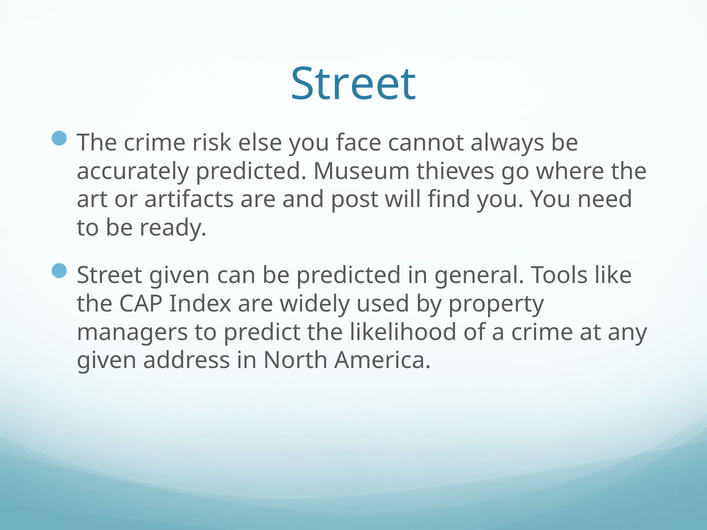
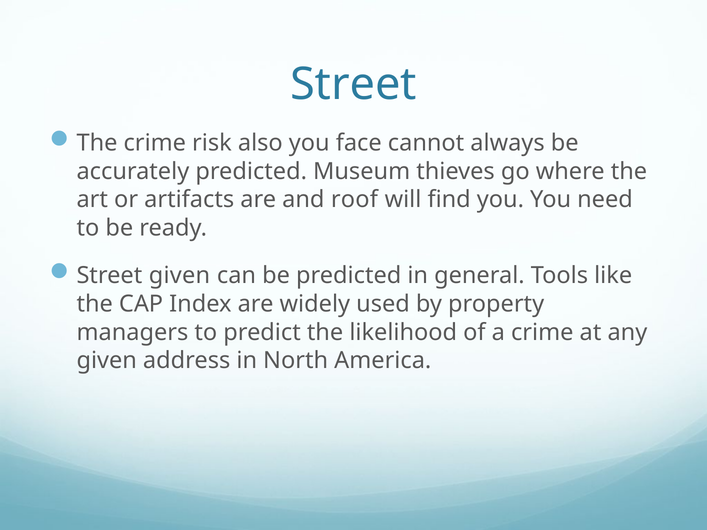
else: else -> also
post: post -> roof
